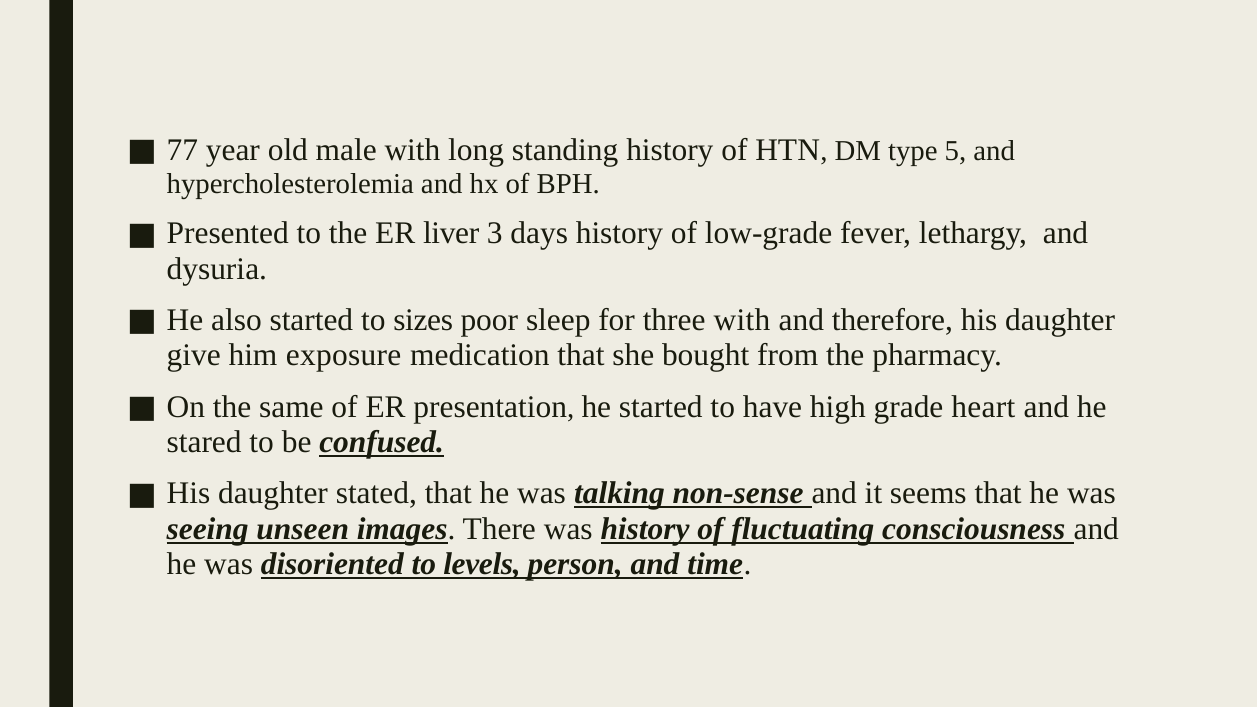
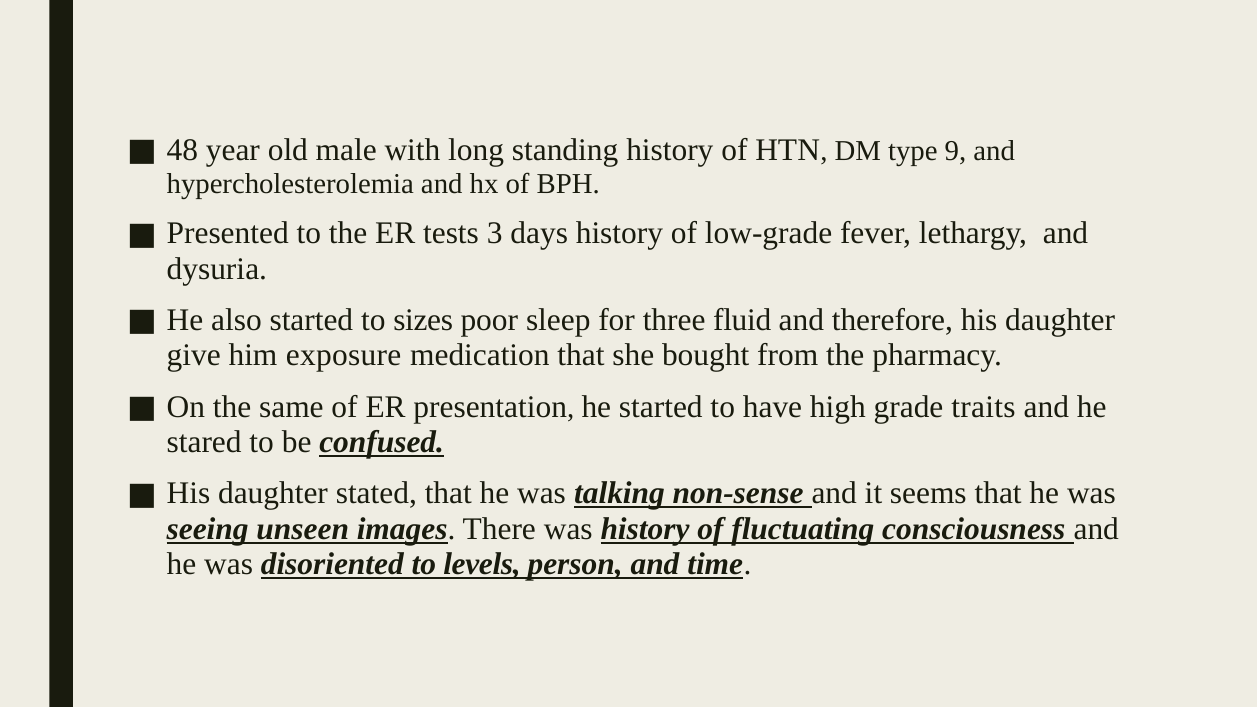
77: 77 -> 48
5: 5 -> 9
liver: liver -> tests
three with: with -> fluid
heart: heart -> traits
